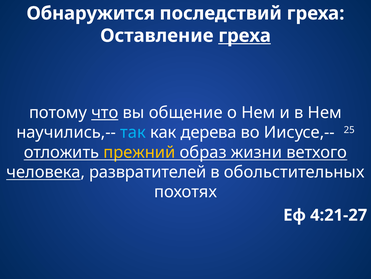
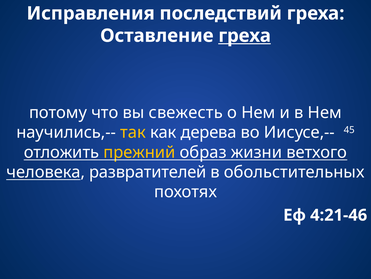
Обнаружится: Обнаружится -> Исправления
что underline: present -> none
общение: общение -> свежесть
так colour: light blue -> yellow
25: 25 -> 45
4:21-27: 4:21-27 -> 4:21-46
